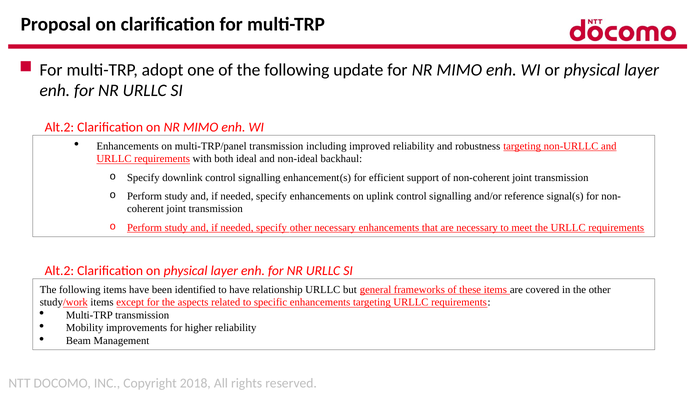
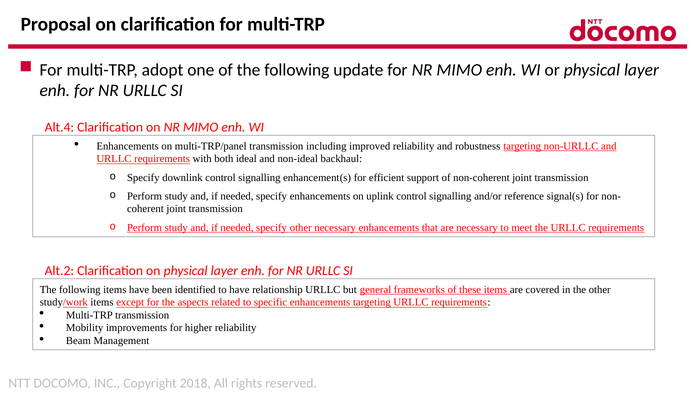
Alt.2 at (59, 127): Alt.2 -> Alt.4
